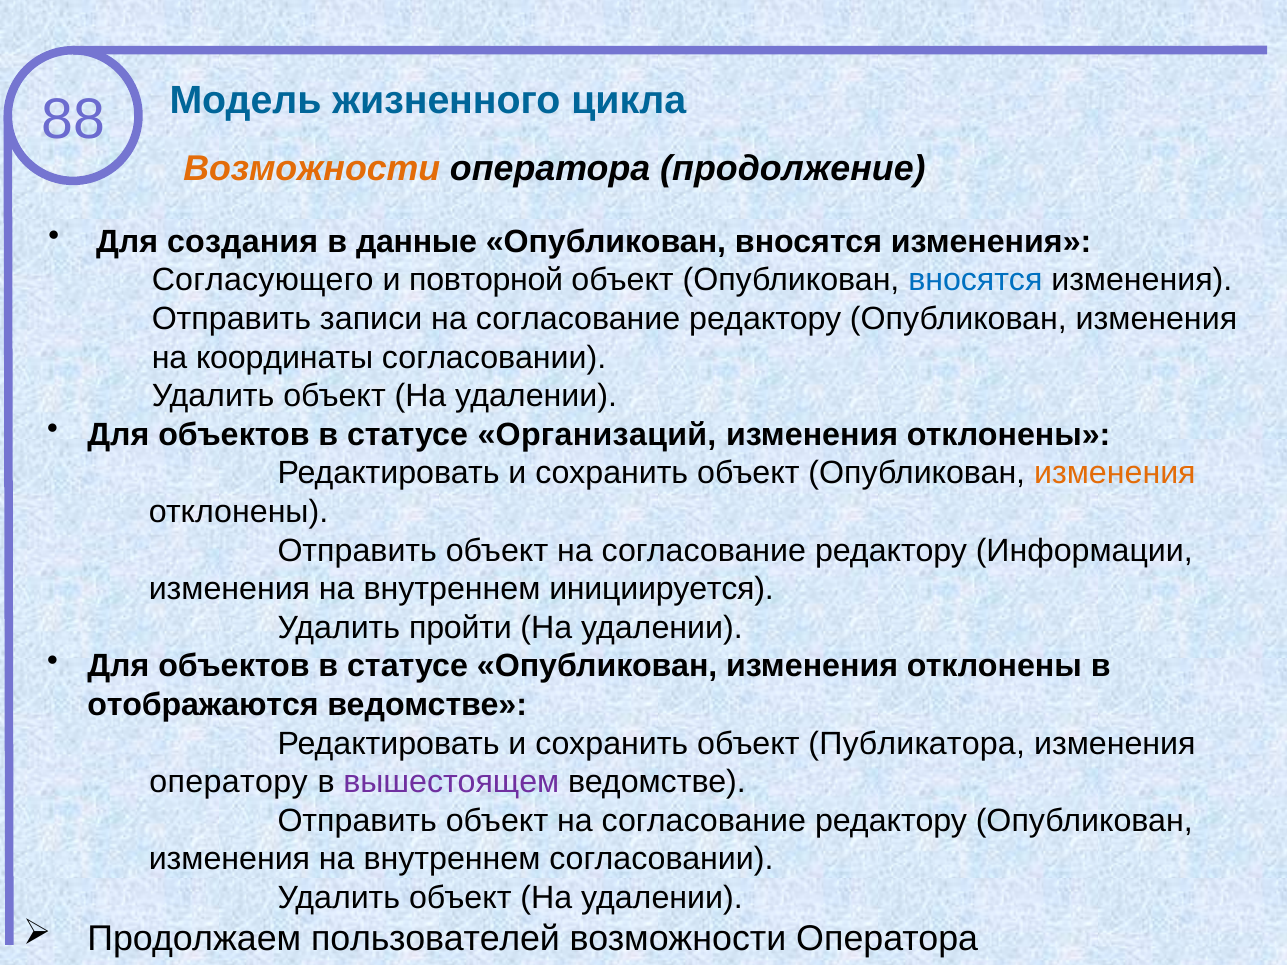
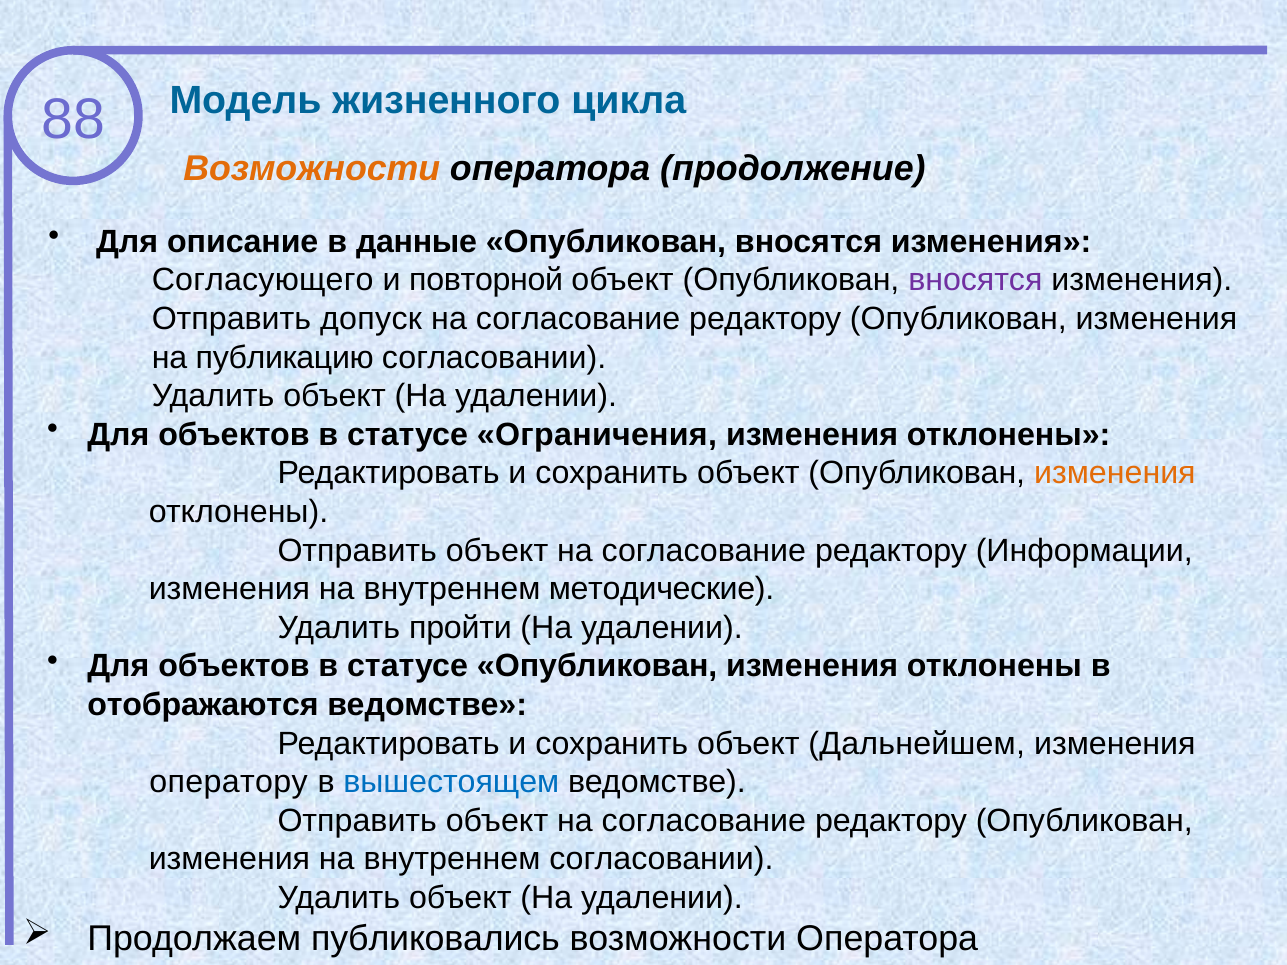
создания: создания -> описание
вносятся at (975, 280) colour: blue -> purple
записи: записи -> допуск
координаты: координаты -> публикацию
Организаций: Организаций -> Ограничения
инициируется: инициируется -> методические
Публикатора: Публикатора -> Дальнейшем
вышестоящем colour: purple -> blue
пользователей: пользователей -> публиковались
